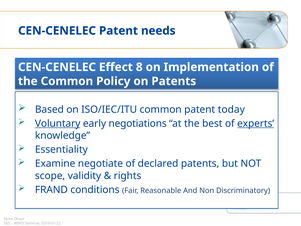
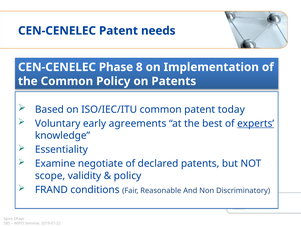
Effect: Effect -> Phase
Voluntary underline: present -> none
negotiations: negotiations -> agreements
rights at (128, 176): rights -> policy
